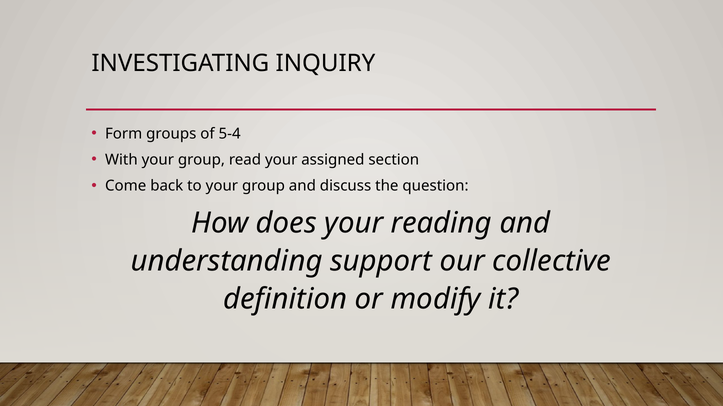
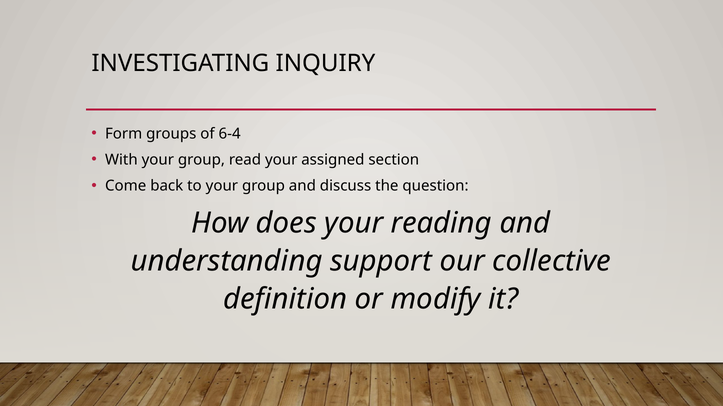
5-4: 5-4 -> 6-4
